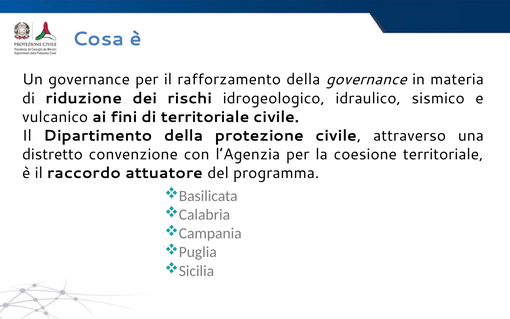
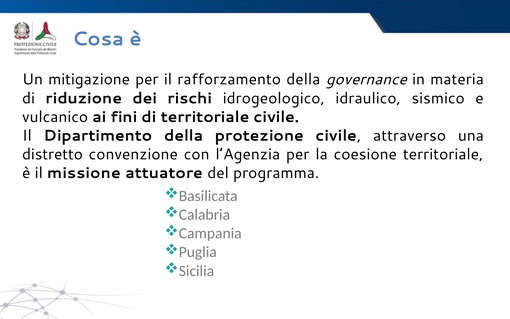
Un governance: governance -> mitigazione
raccordo: raccordo -> missione
